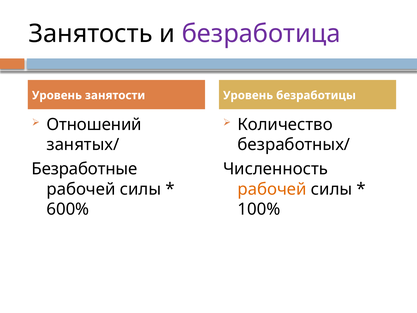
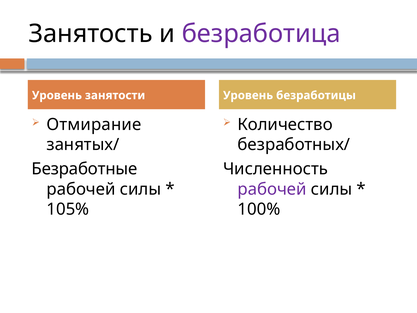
Отношений: Отношений -> Отмирание
рабочей at (272, 189) colour: orange -> purple
600%: 600% -> 105%
